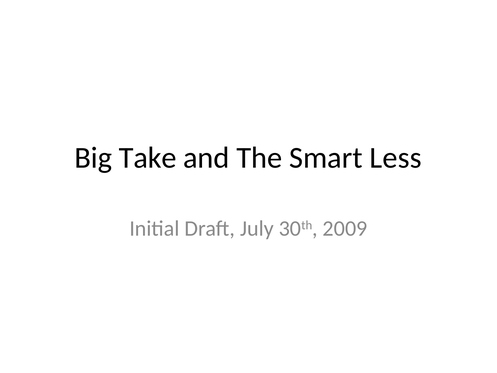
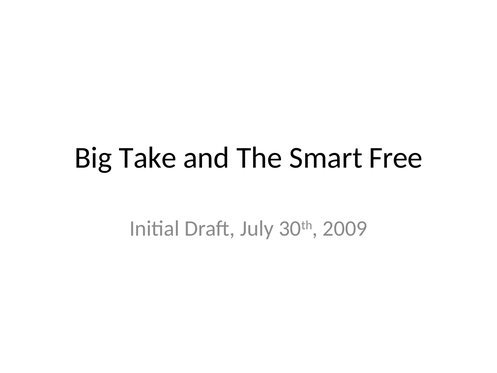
Less: Less -> Free
